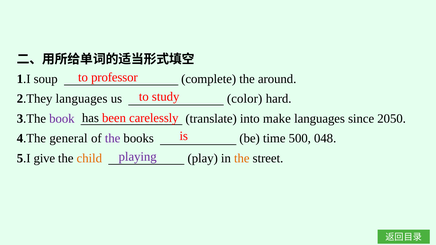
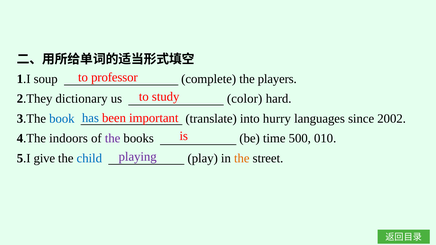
around: around -> players
2.They languages: languages -> dictionary
has colour: black -> blue
carelessly: carelessly -> important
book colour: purple -> blue
make: make -> hurry
2050: 2050 -> 2002
general: general -> indoors
048: 048 -> 010
child colour: orange -> blue
